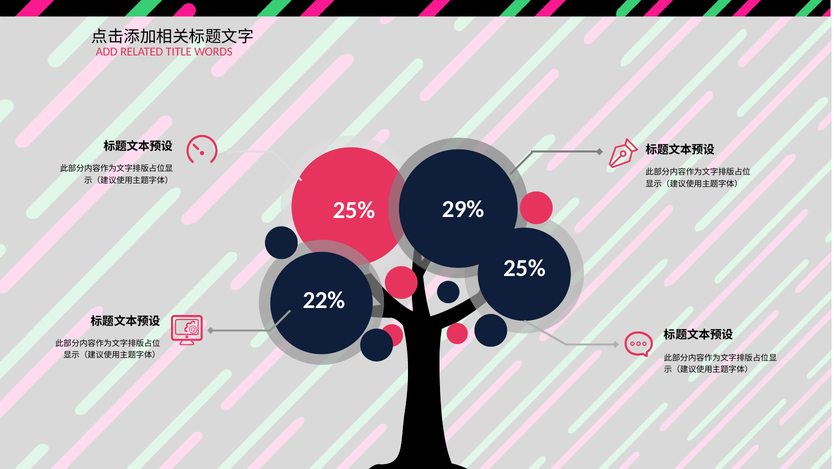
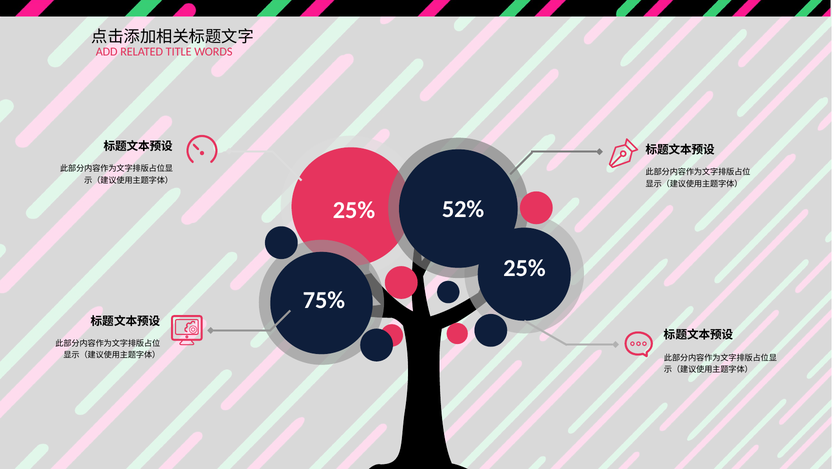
29%: 29% -> 52%
22%: 22% -> 75%
